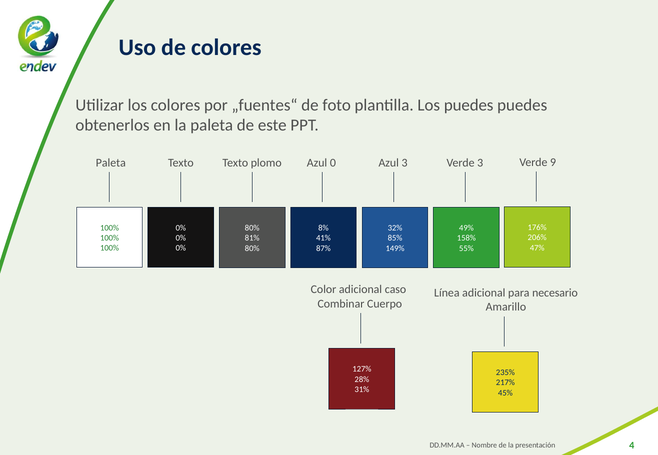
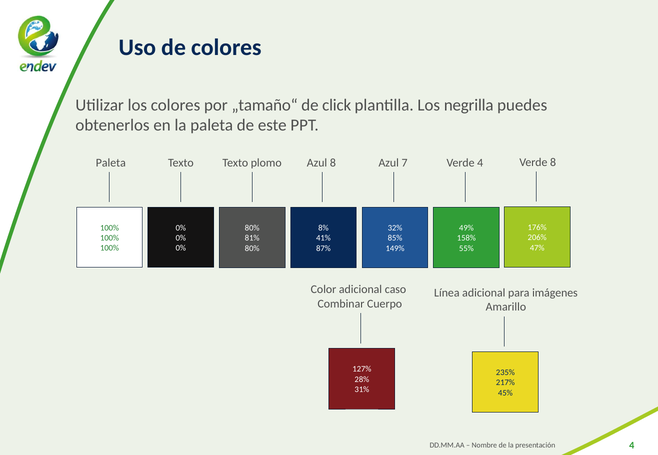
„fuentes“: „fuentes“ -> „tamaño“
foto: foto -> click
Los puedes: puedes -> negrilla
Verde 9: 9 -> 8
Azul 0: 0 -> 8
Azul 3: 3 -> 7
Verde 3: 3 -> 4
necesario: necesario -> imágenes
